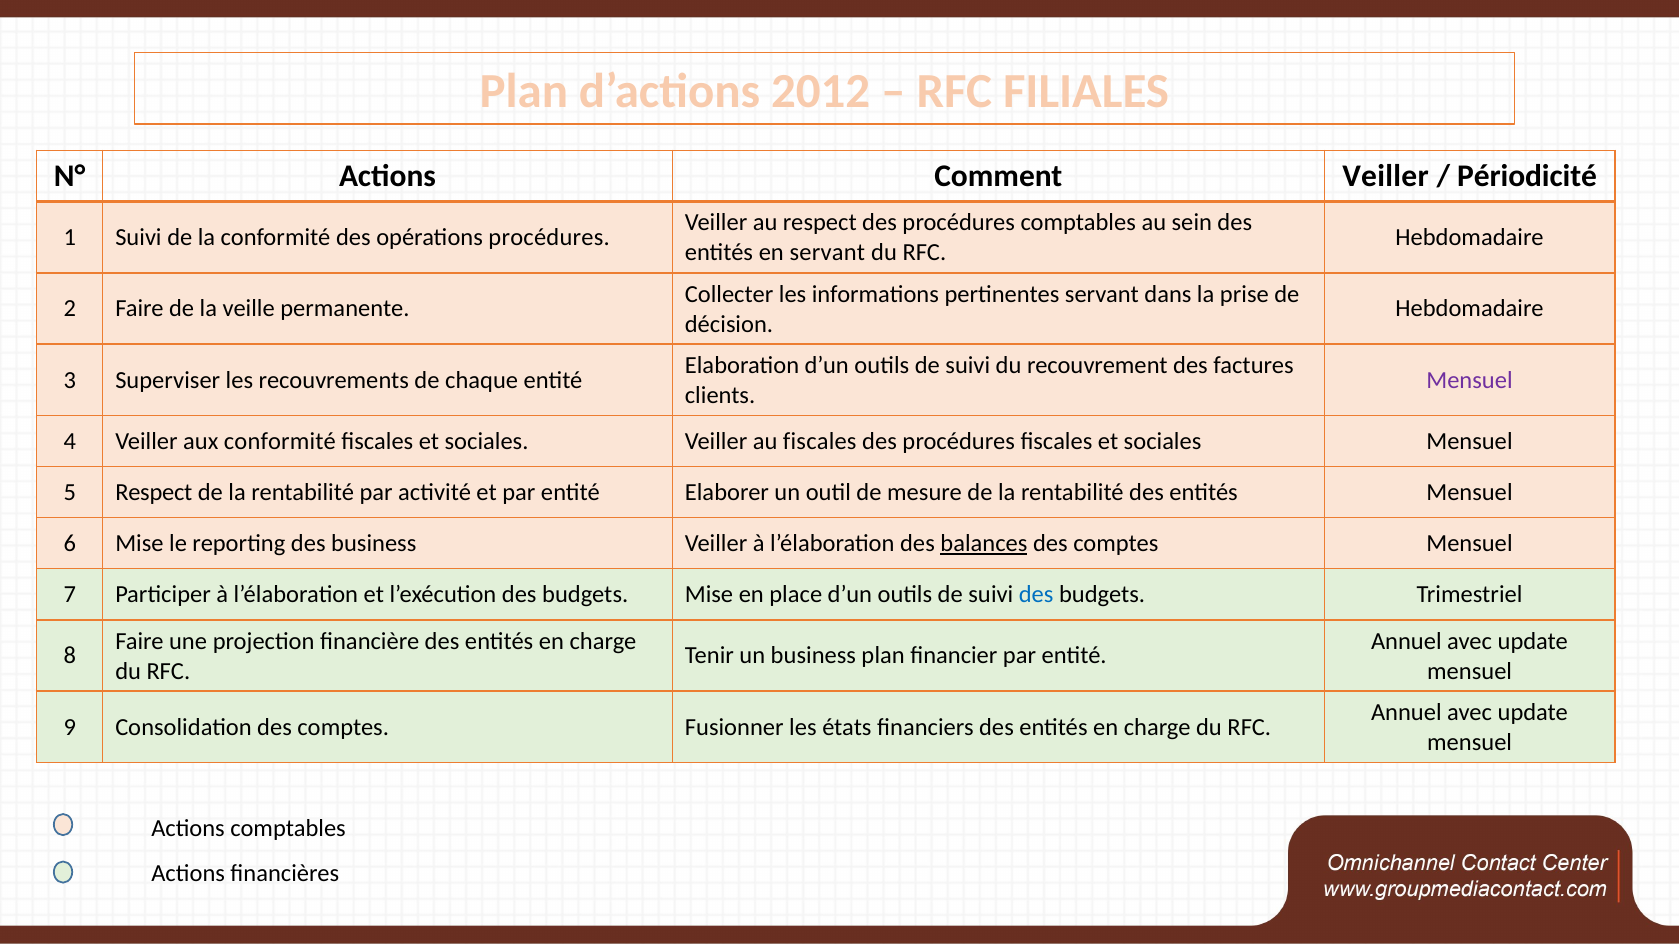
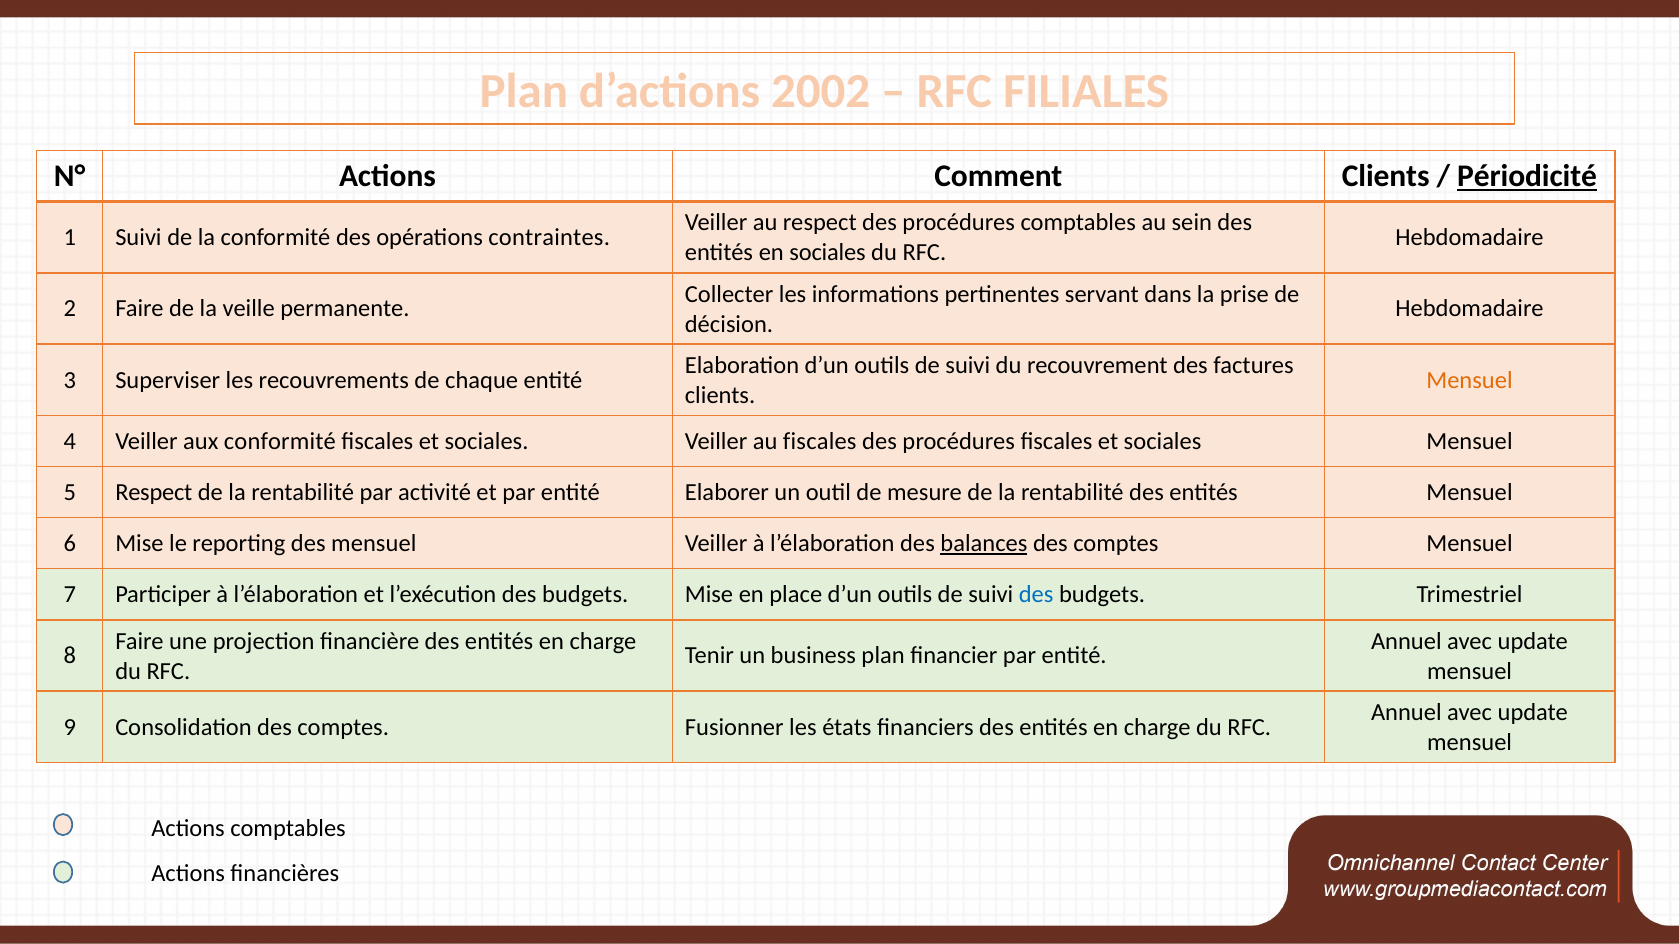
2012: 2012 -> 2002
Comment Veiller: Veiller -> Clients
Périodicité underline: none -> present
opérations procédures: procédures -> contraintes
en servant: servant -> sociales
Mensuel at (1470, 380) colour: purple -> orange
des business: business -> mensuel
